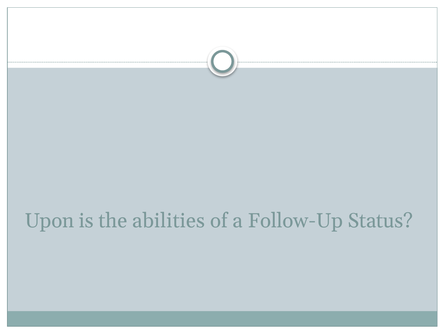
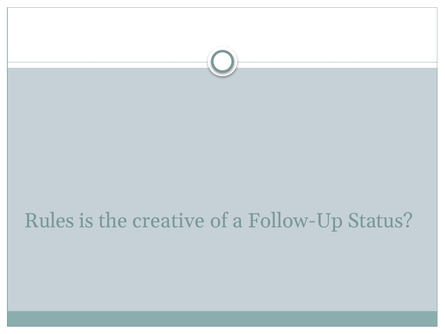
Upon: Upon -> Rules
abilities: abilities -> creative
